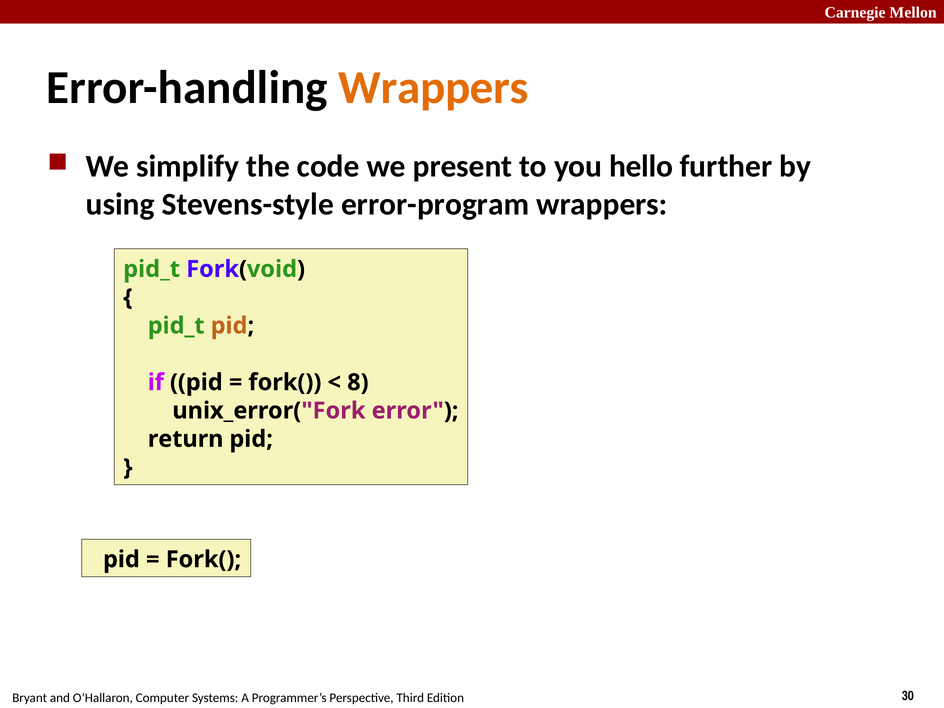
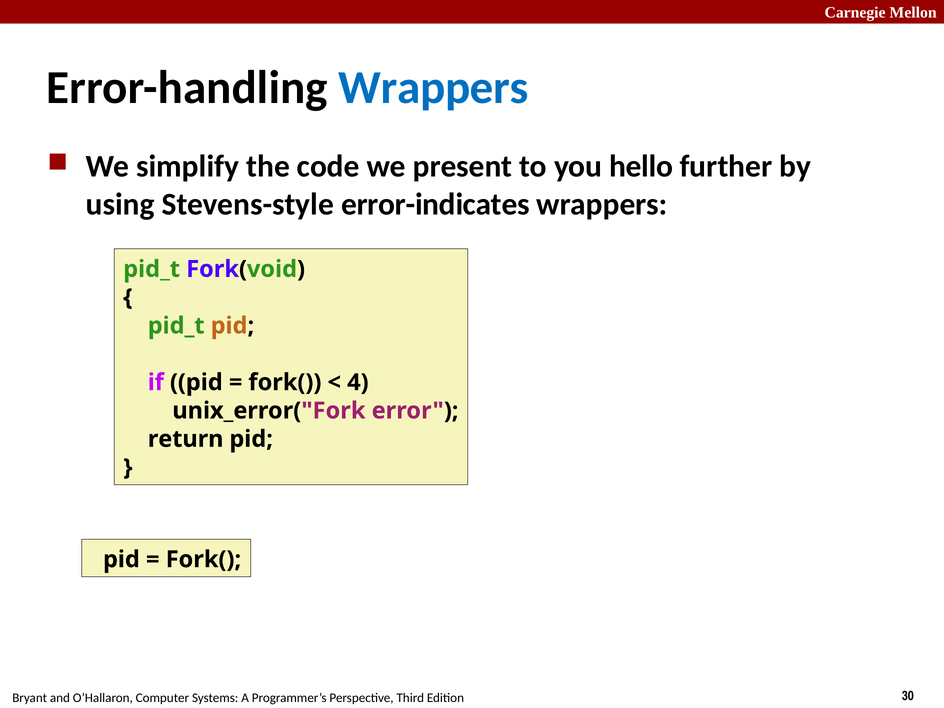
Wrappers at (433, 88) colour: orange -> blue
error-program: error-program -> error-indicates
8: 8 -> 4
